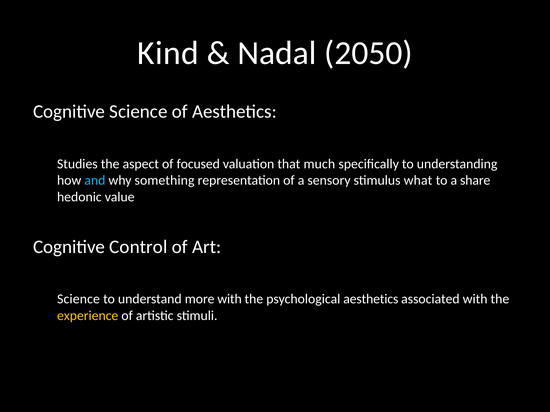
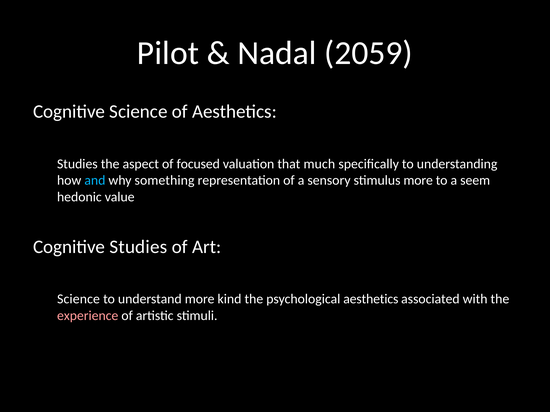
Kind: Kind -> Pilot
2050: 2050 -> 2059
stimulus what: what -> more
share: share -> seem
Cognitive Control: Control -> Studies
more with: with -> kind
experience colour: yellow -> pink
